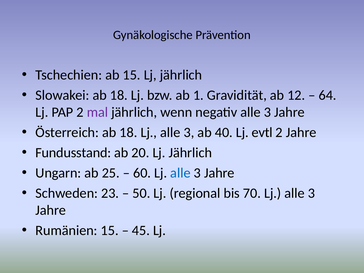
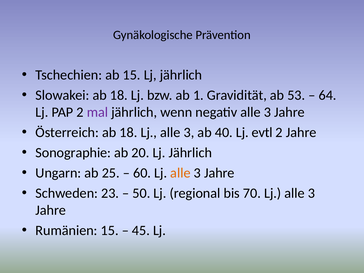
12: 12 -> 53
Fundusstand: Fundusstand -> Sonographie
alle at (180, 173) colour: blue -> orange
